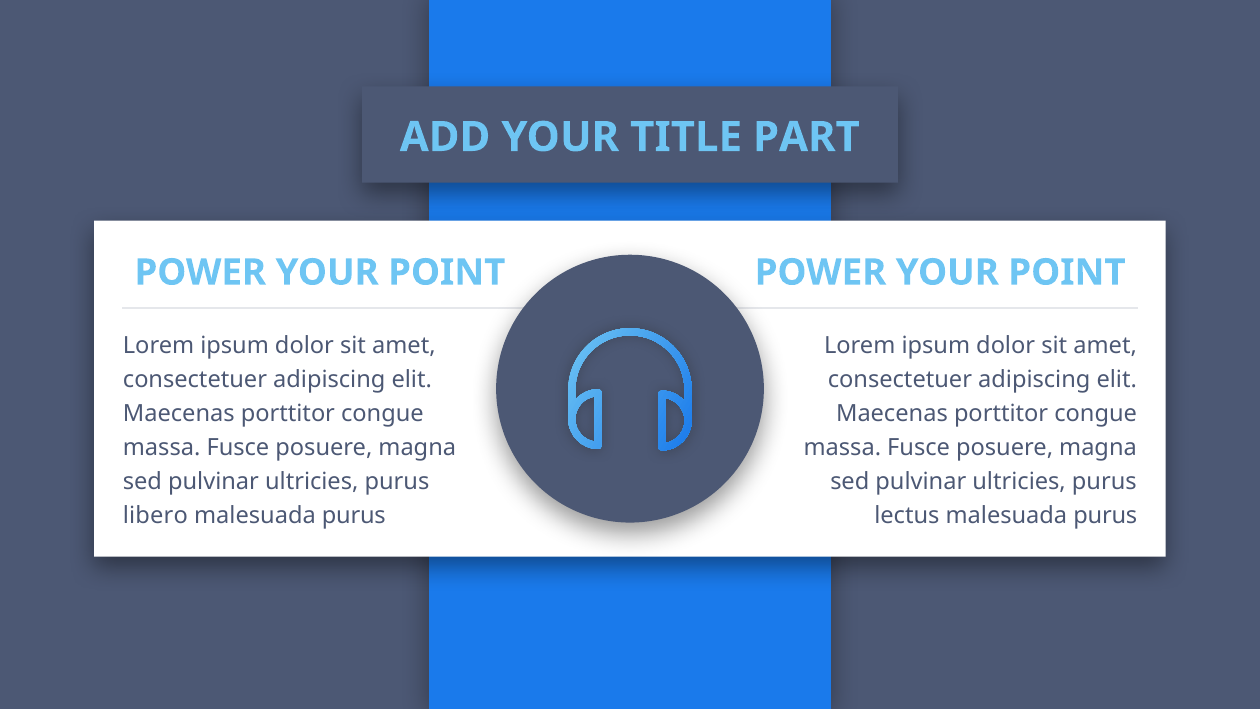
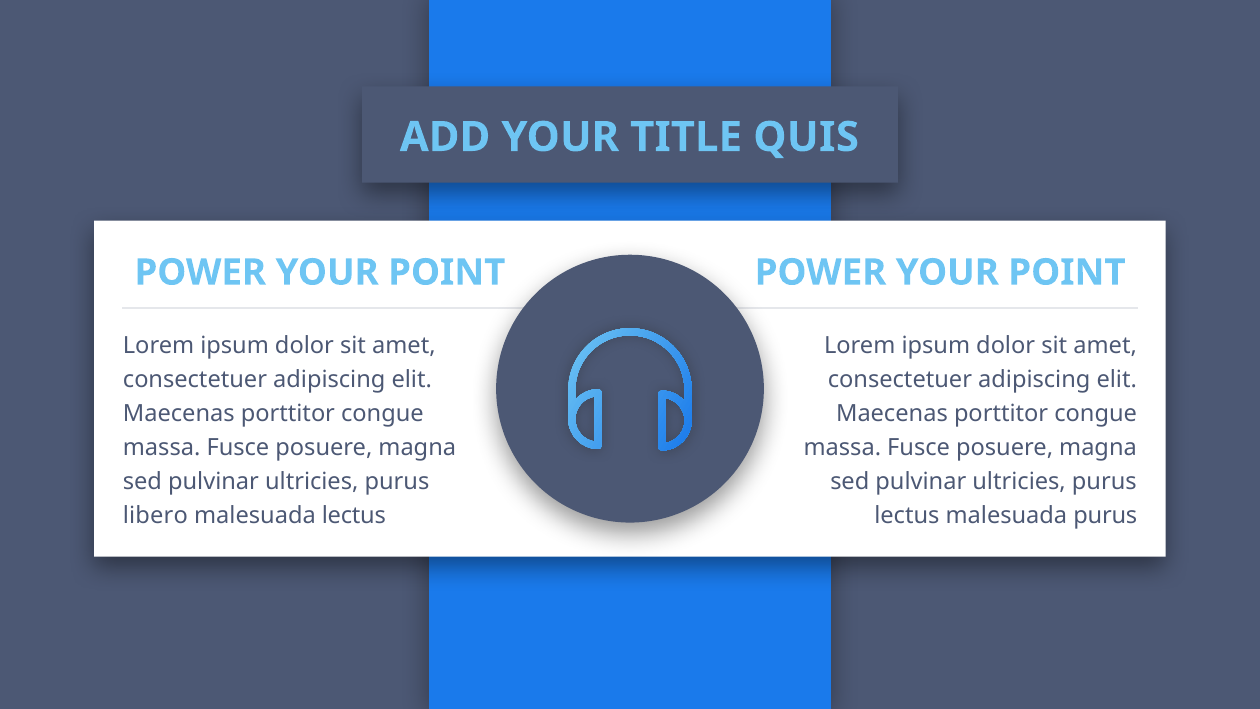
PART: PART -> QUIS
purus at (354, 516): purus -> lectus
